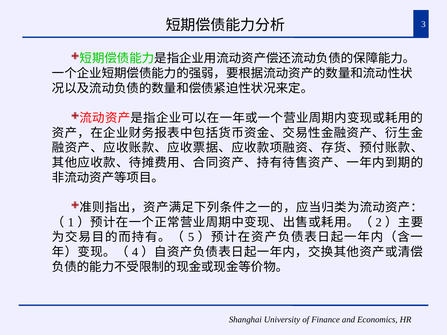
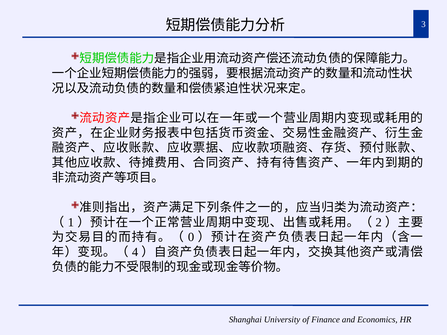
5: 5 -> 0
